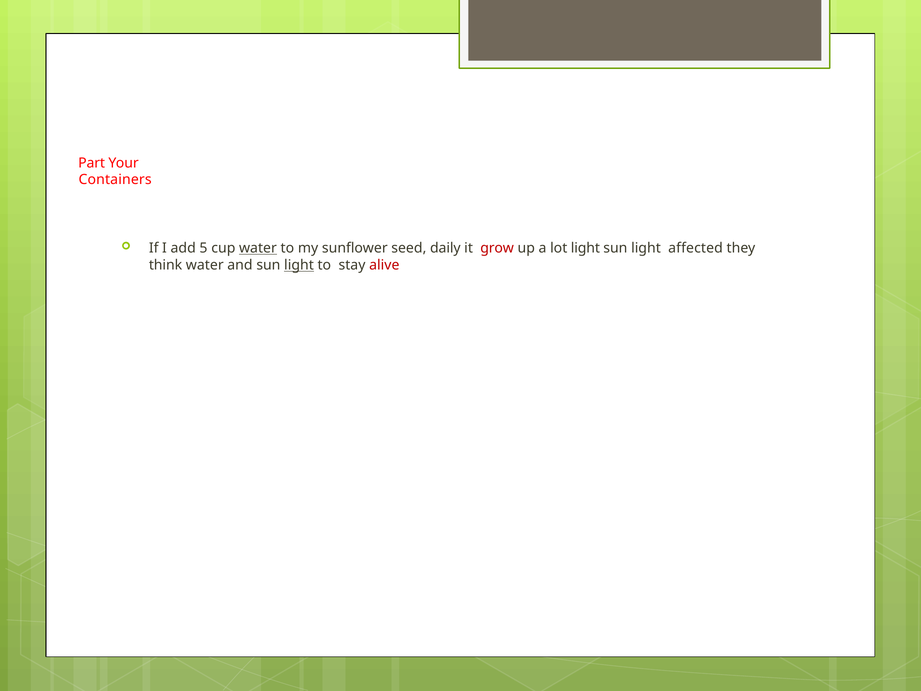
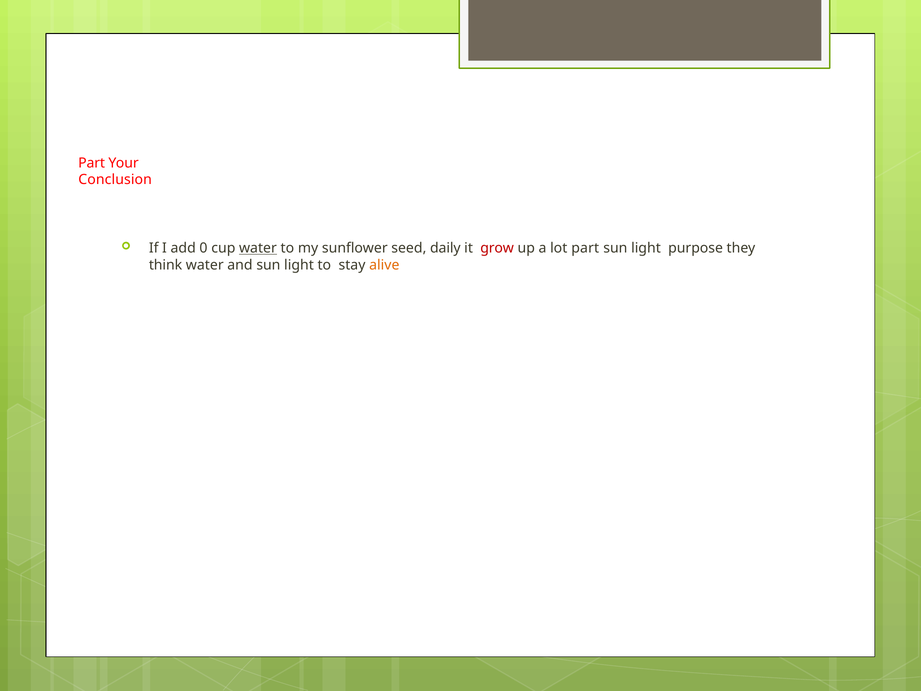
Containers: Containers -> Conclusion
5: 5 -> 0
lot light: light -> part
affected: affected -> purpose
light at (299, 265) underline: present -> none
alive colour: red -> orange
